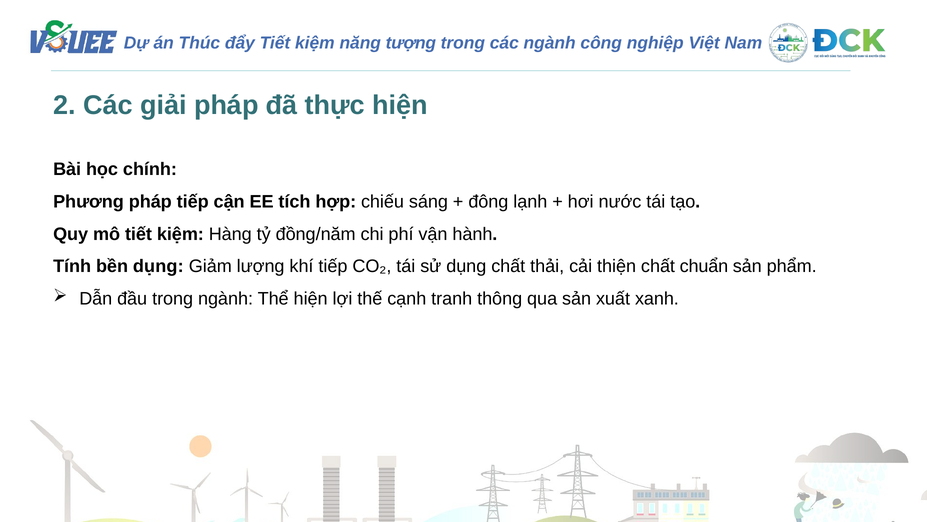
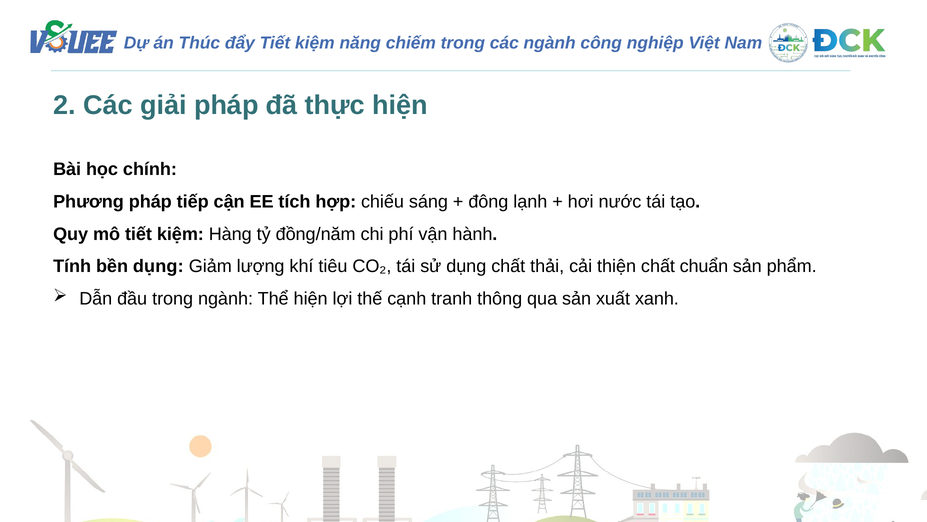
tượng: tượng -> chiếm
khí tiếp: tiếp -> tiêu
